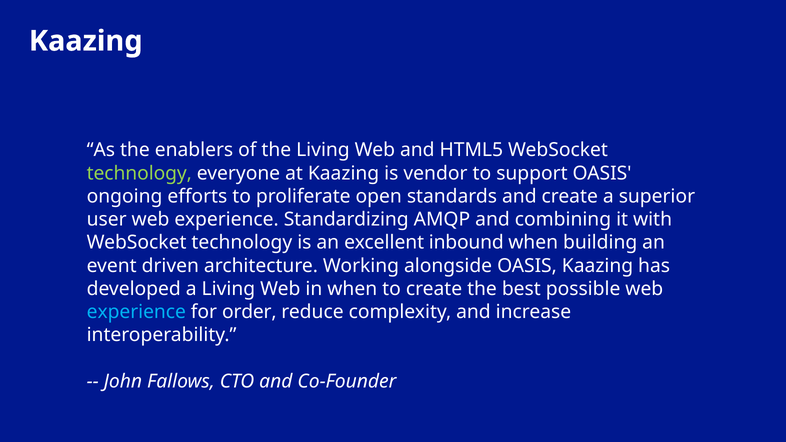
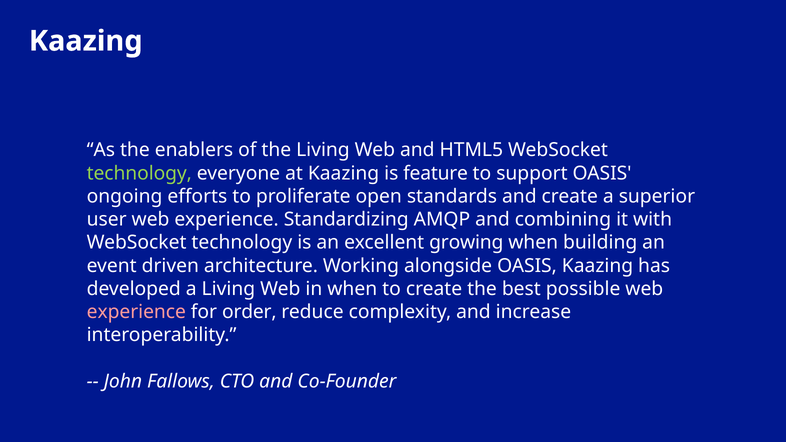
vendor: vendor -> feature
inbound: inbound -> growing
experience at (136, 312) colour: light blue -> pink
